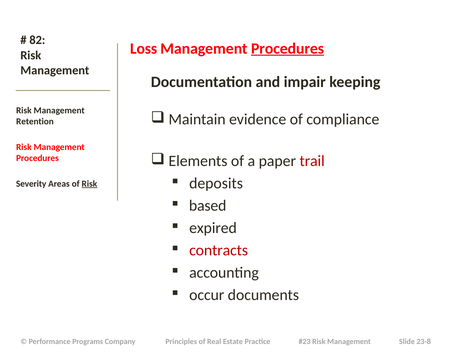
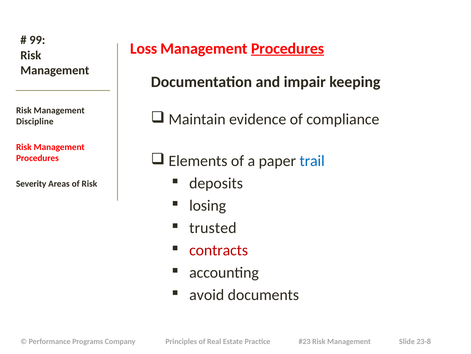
82: 82 -> 99
Retention: Retention -> Discipline
trail colour: red -> blue
Risk at (89, 183) underline: present -> none
based: based -> losing
expired: expired -> trusted
occur: occur -> avoid
